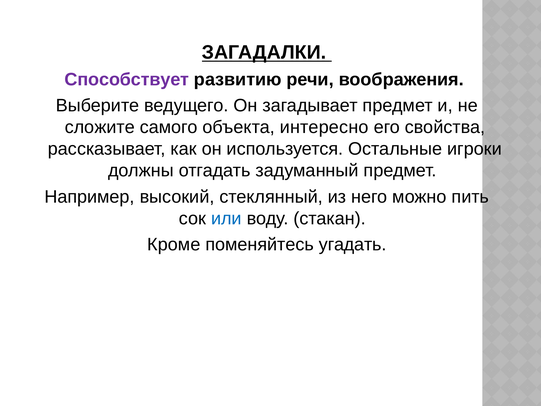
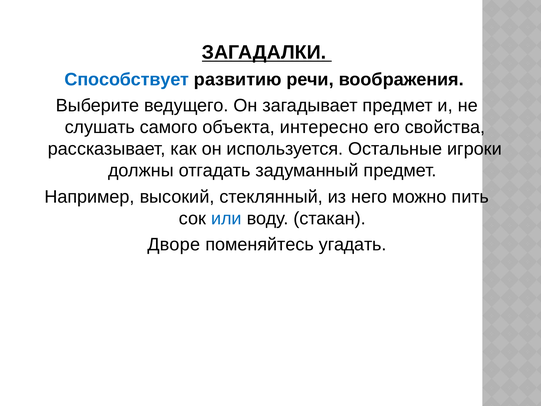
Способствует colour: purple -> blue
сложите: сложите -> слушать
Кроме: Кроме -> Дворе
